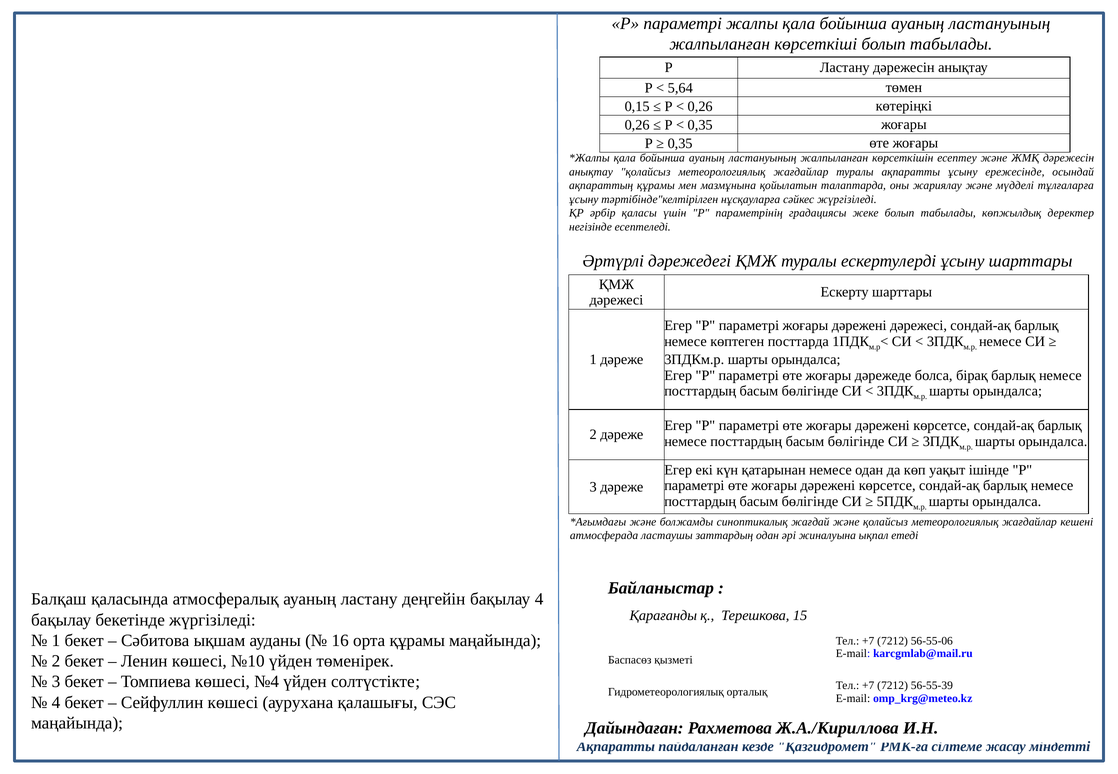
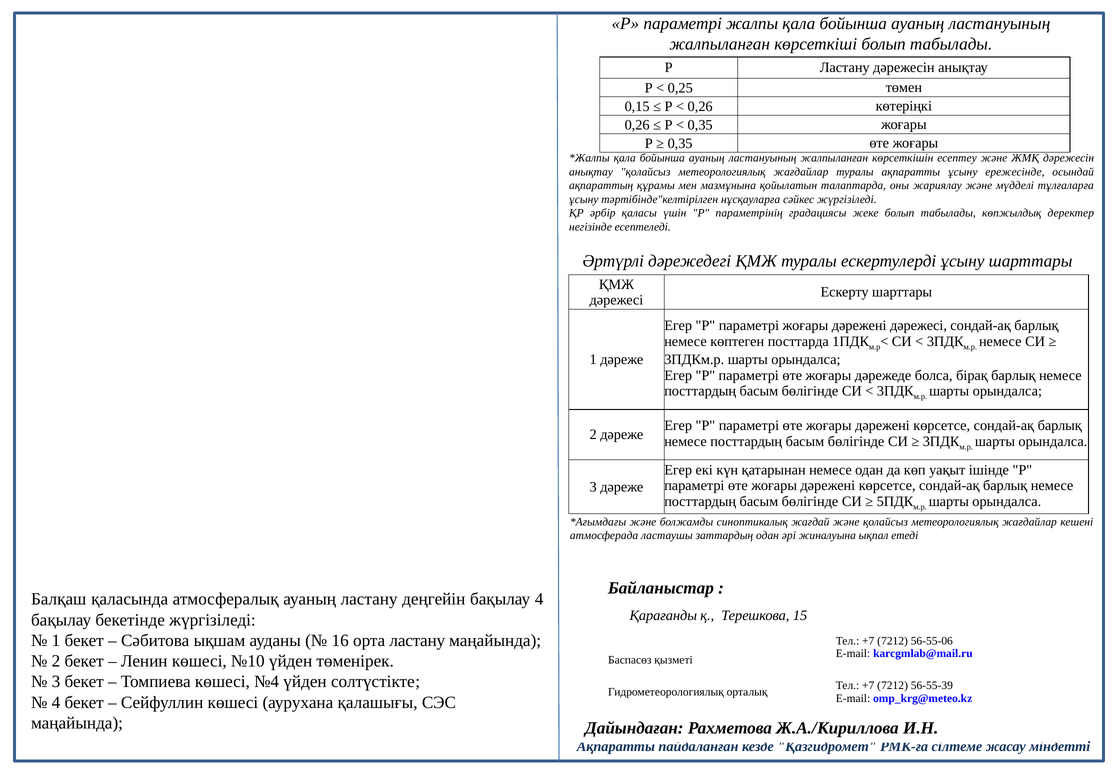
5,64: 5,64 -> 0,25
орта құрамы: құрамы -> ластану
